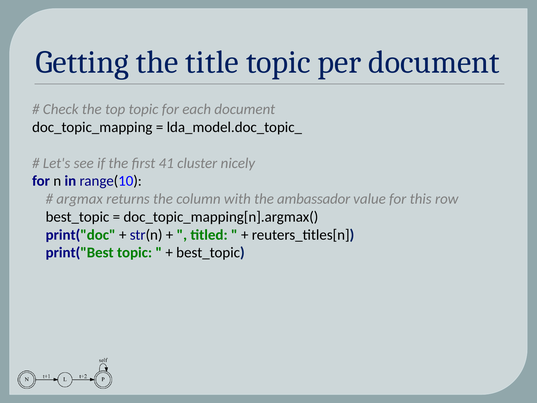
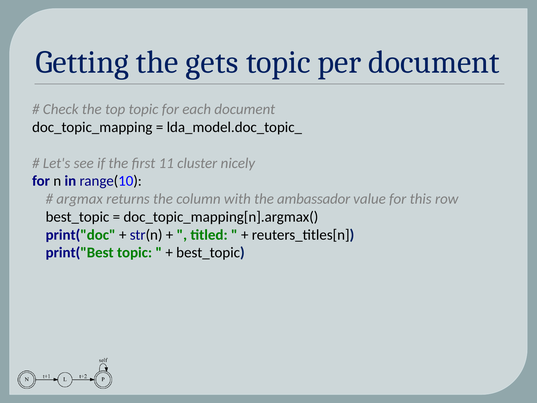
title: title -> gets
41: 41 -> 11
